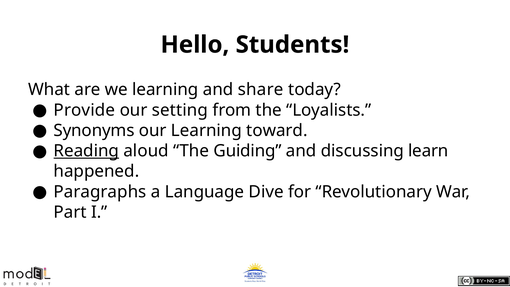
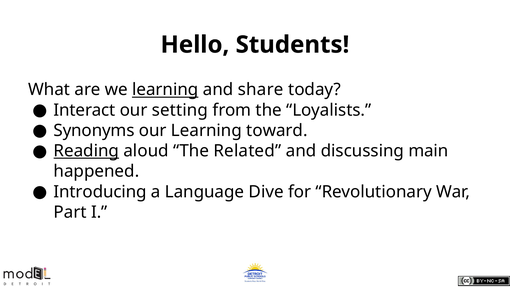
learning at (165, 90) underline: none -> present
Provide: Provide -> Interact
Guiding: Guiding -> Related
learn: learn -> main
Paragraphs: Paragraphs -> Introducing
